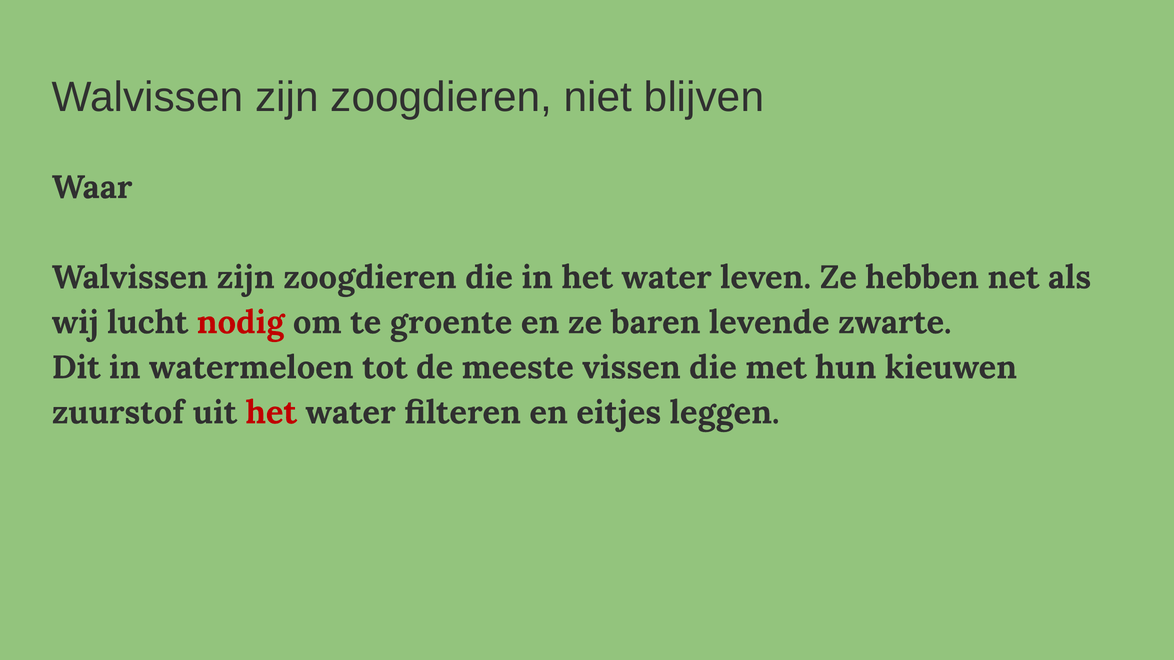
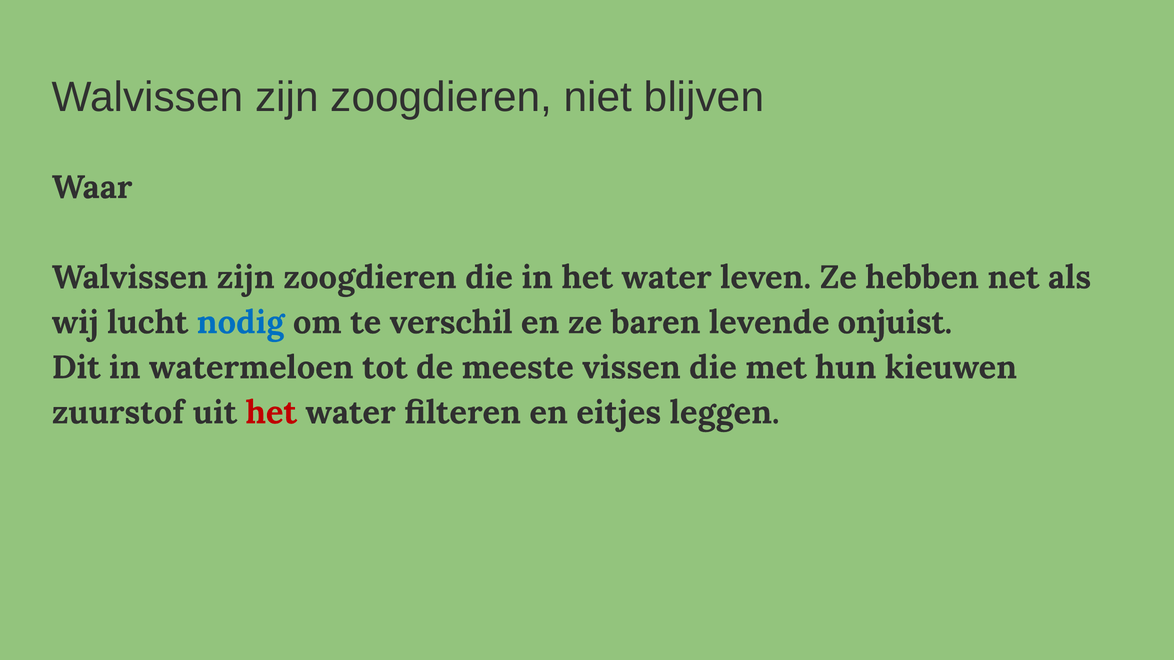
nodig colour: red -> blue
groente: groente -> verschil
zwarte: zwarte -> onjuist
